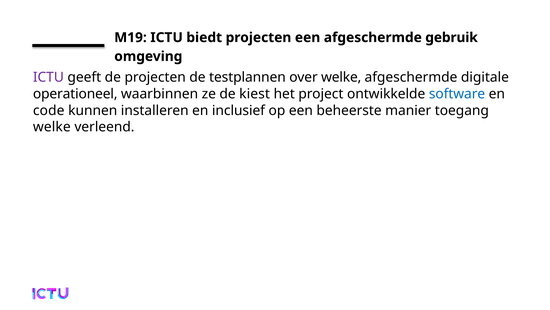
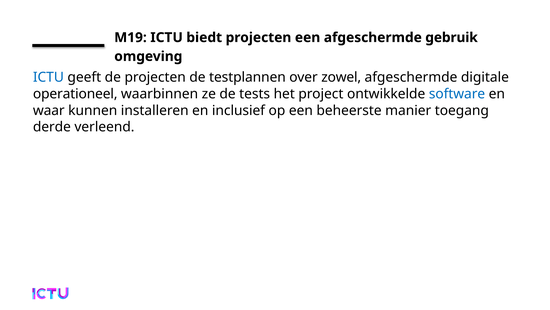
ICTU at (48, 77) colour: purple -> blue
over welke: welke -> zowel
kiest: kiest -> tests
code: code -> waar
welke at (52, 127): welke -> derde
